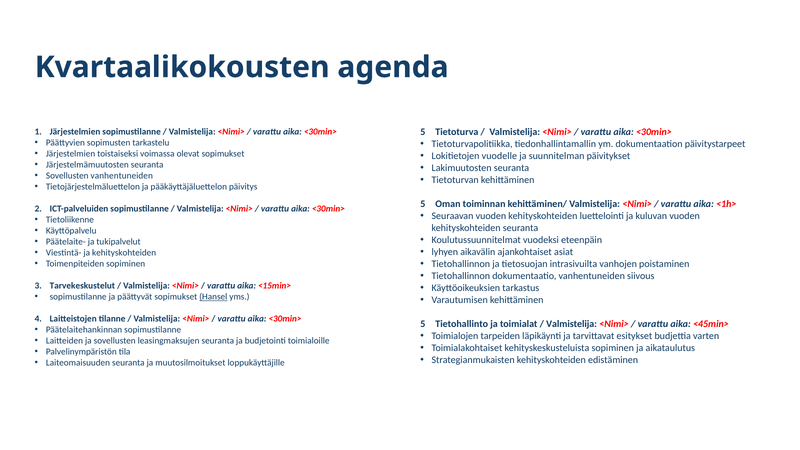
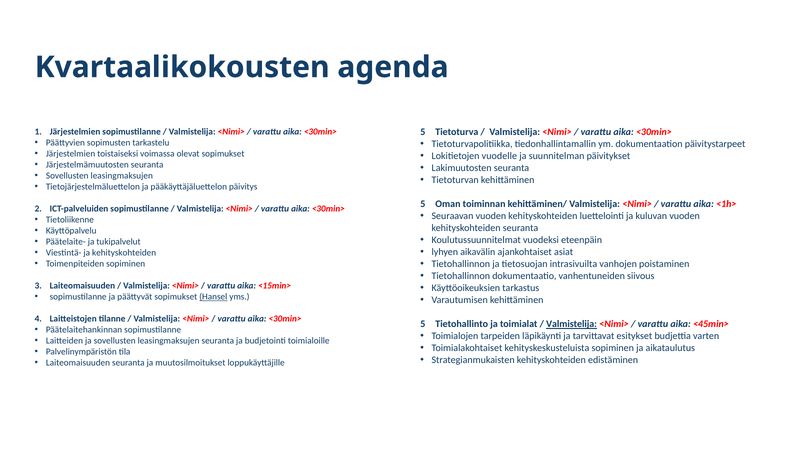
vanhentuneiden at (122, 176): vanhentuneiden -> leasingmaksujen
Tarvekeskustelut at (82, 286): Tarvekeskustelut -> Laiteomaisuuden
Valmistelija at (572, 324) underline: none -> present
